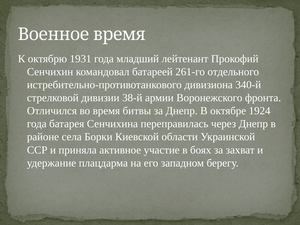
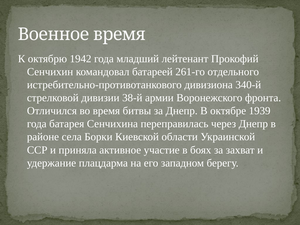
1931: 1931 -> 1942
1924: 1924 -> 1939
